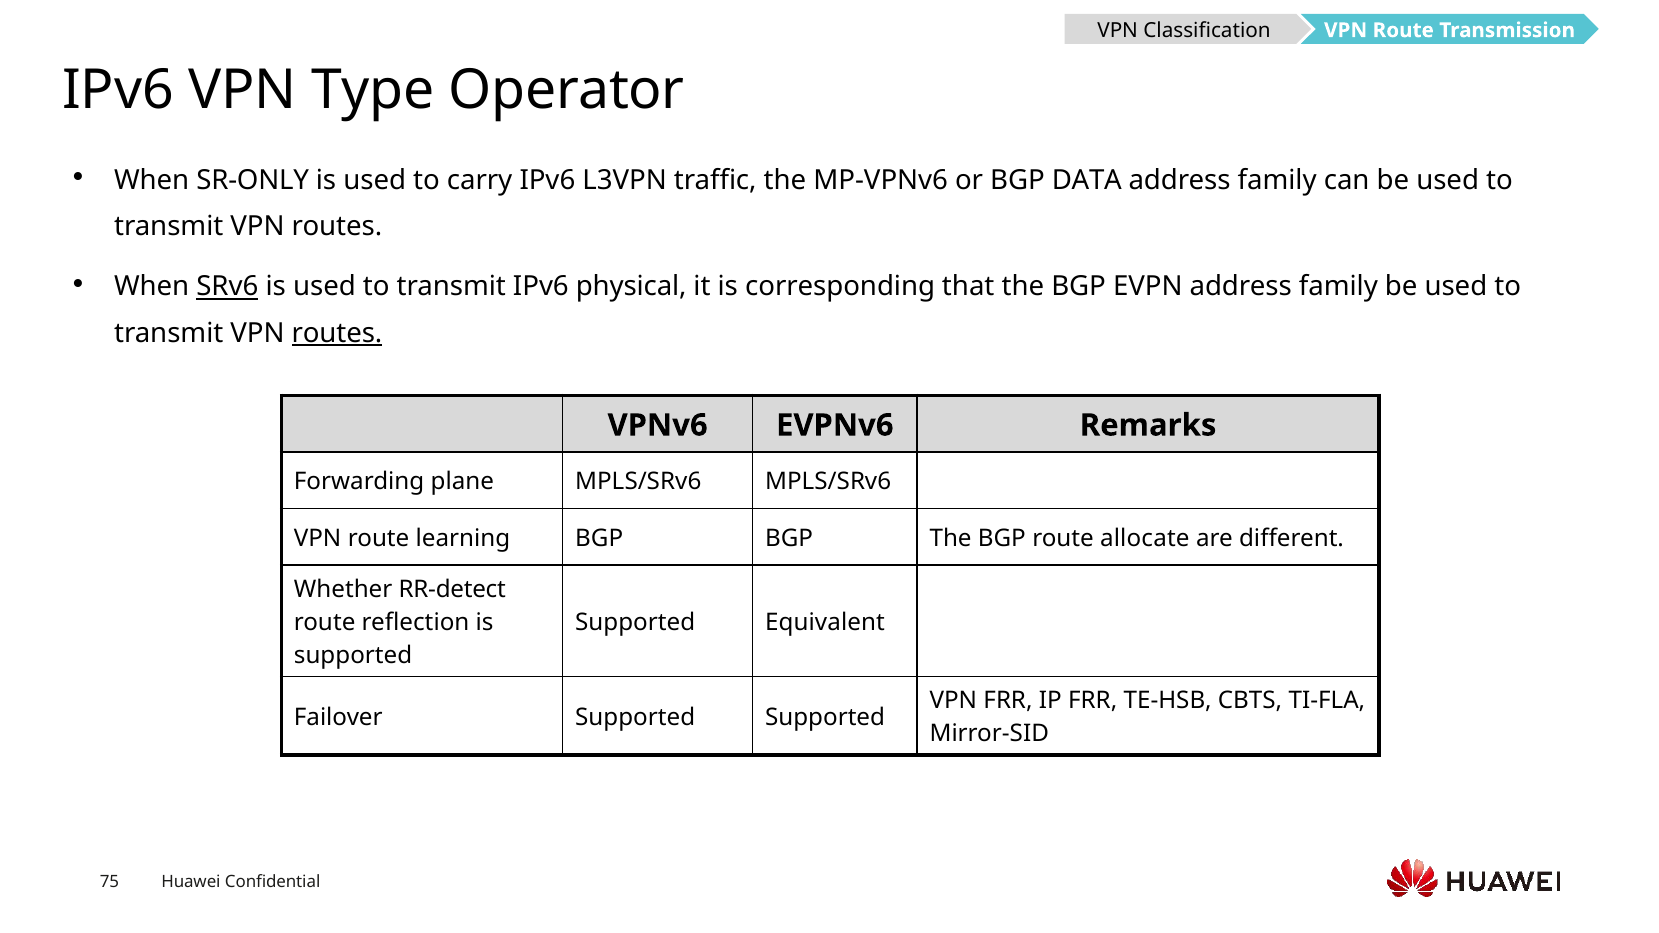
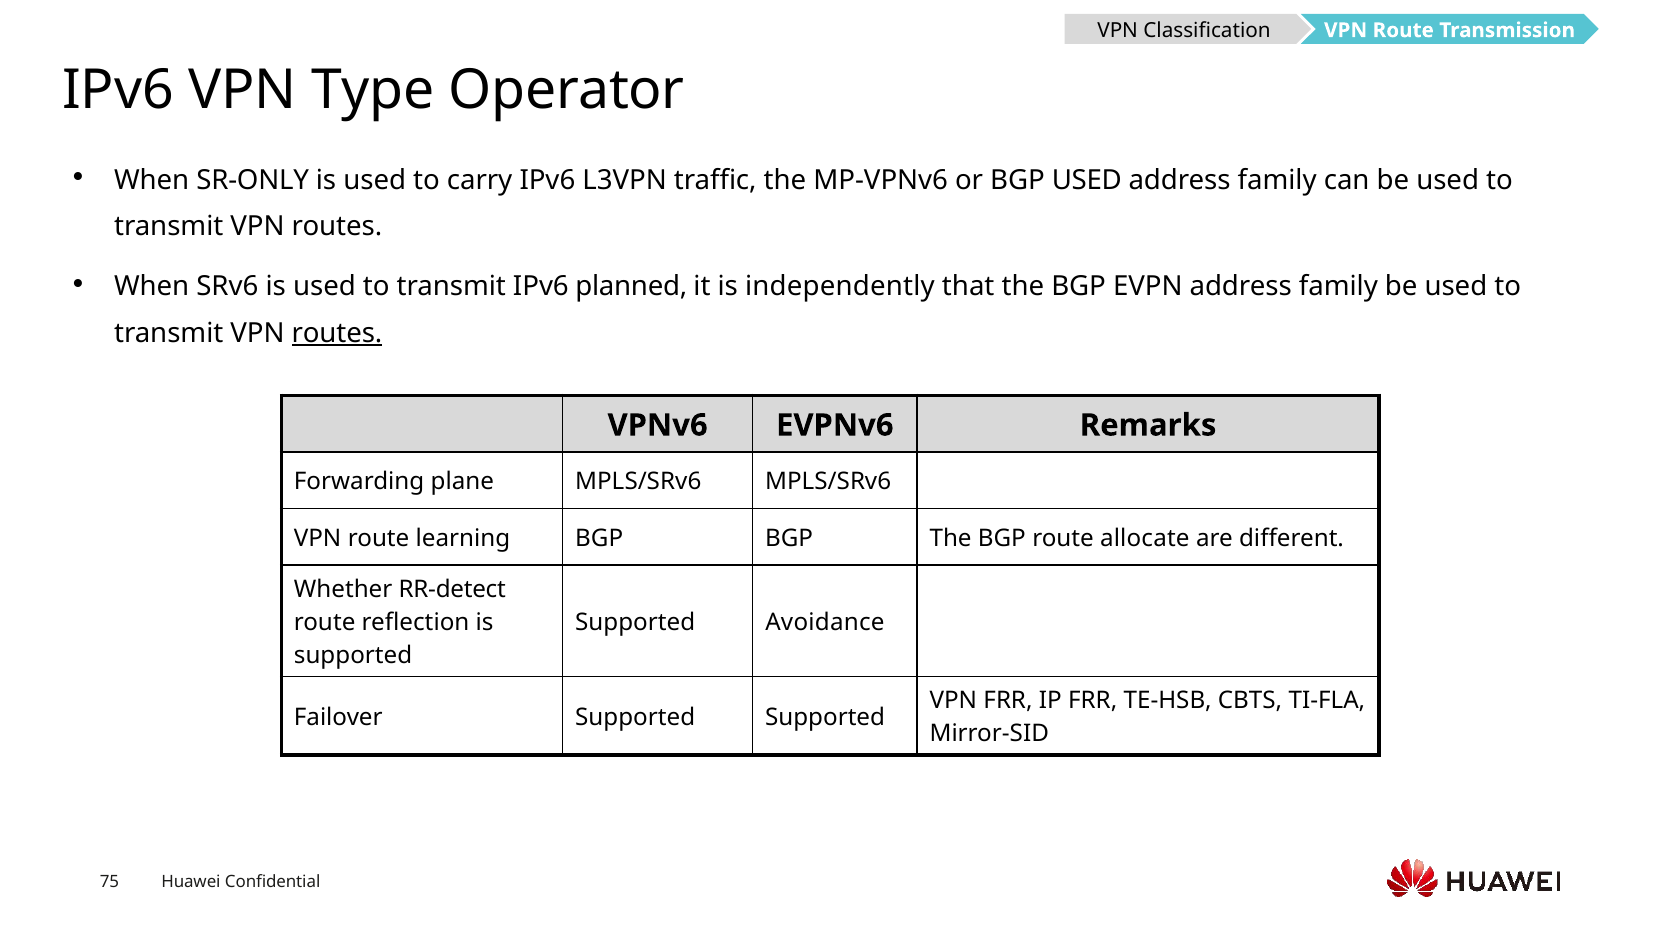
BGP DATA: DATA -> USED
SRv6 underline: present -> none
physical: physical -> planned
corresponding: corresponding -> independently
Equivalent: Equivalent -> Avoidance
